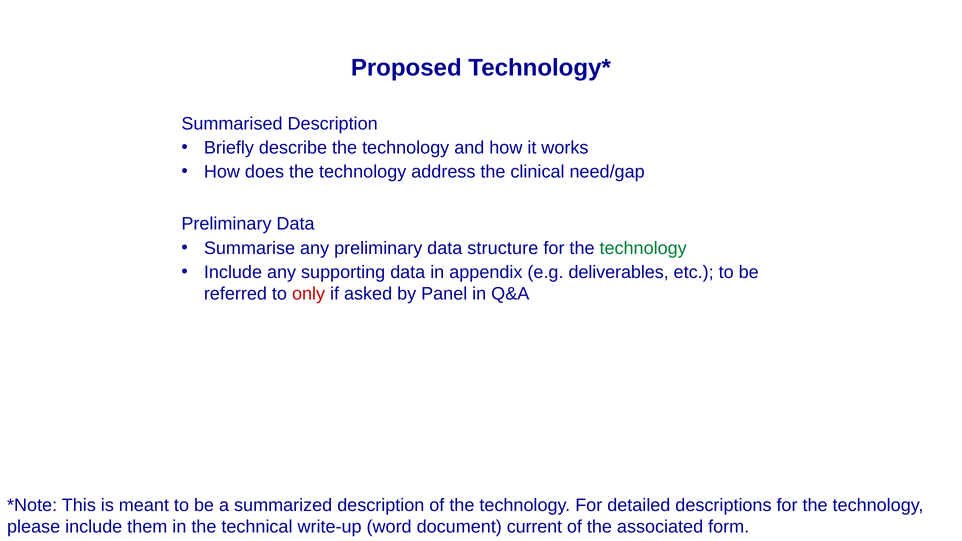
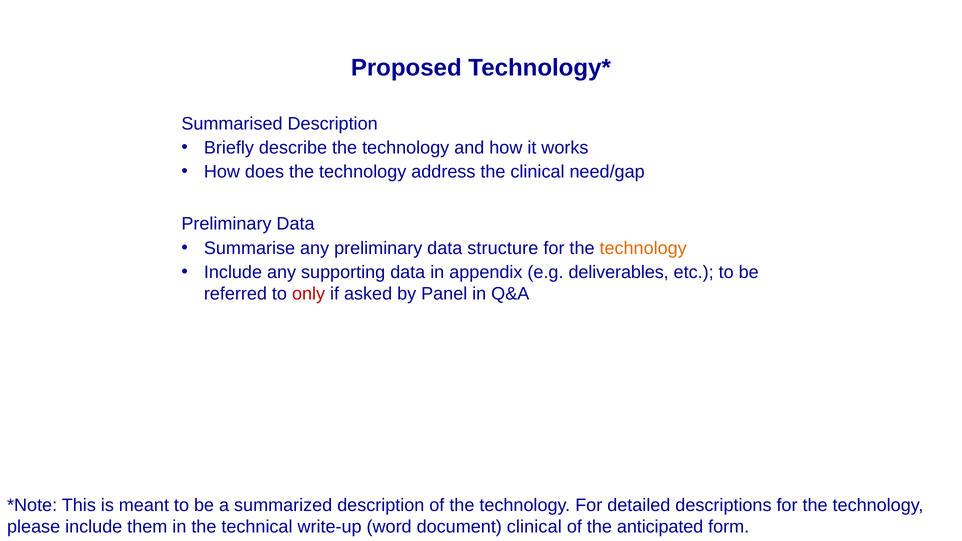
technology at (643, 248) colour: green -> orange
document current: current -> clinical
associated: associated -> anticipated
